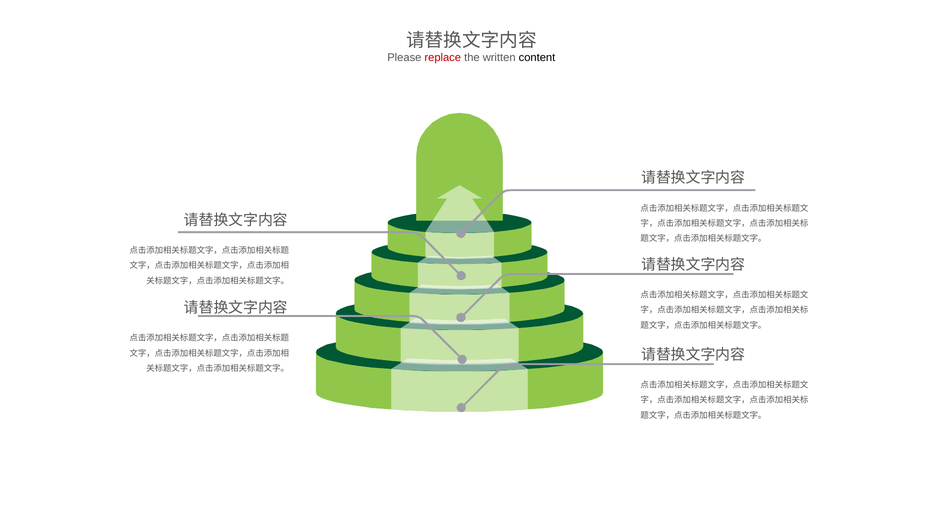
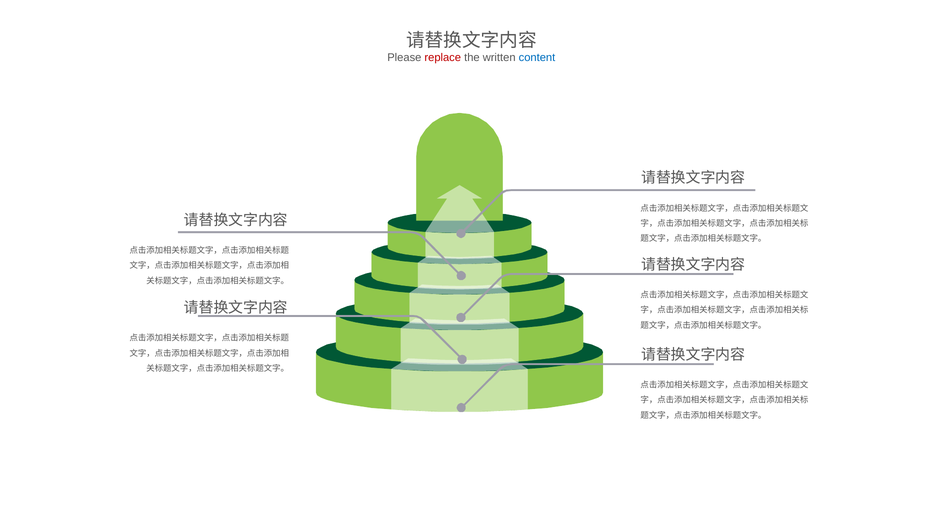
content colour: black -> blue
